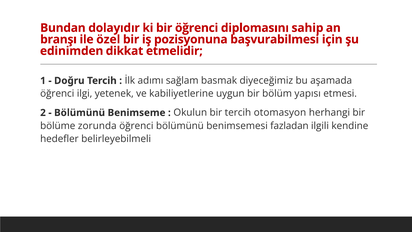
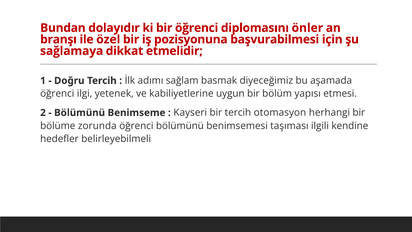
sahip: sahip -> önler
edinimden: edinimden -> sağlamaya
Okulun: Okulun -> Kayseri
fazladan: fazladan -> taşıması
